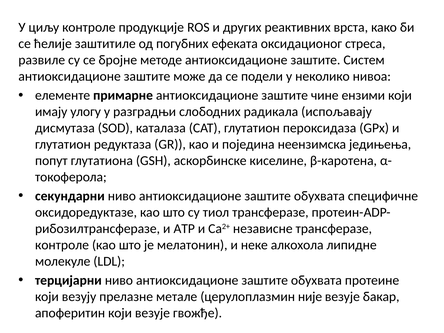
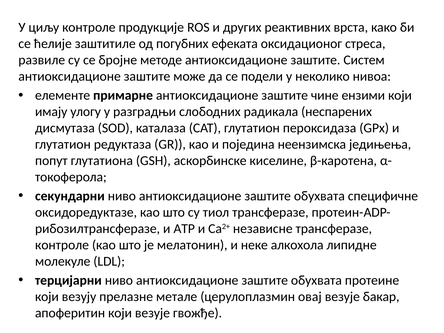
испољавају: испољавају -> неспарених
није: није -> овај
